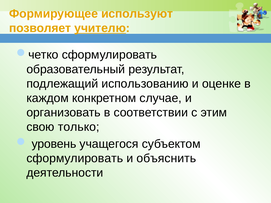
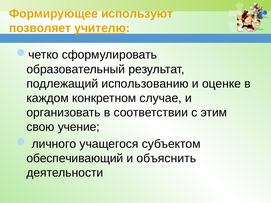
только: только -> учение
уровень: уровень -> личного
сформулировать at (75, 158): сформулировать -> обеспечивающий
